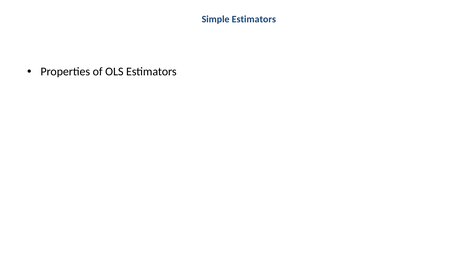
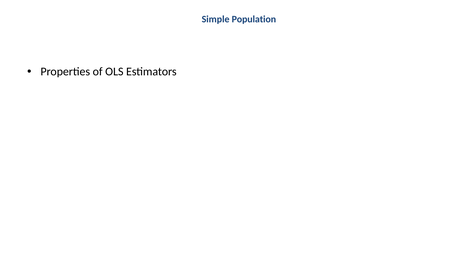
Simple Estimators: Estimators -> Population
